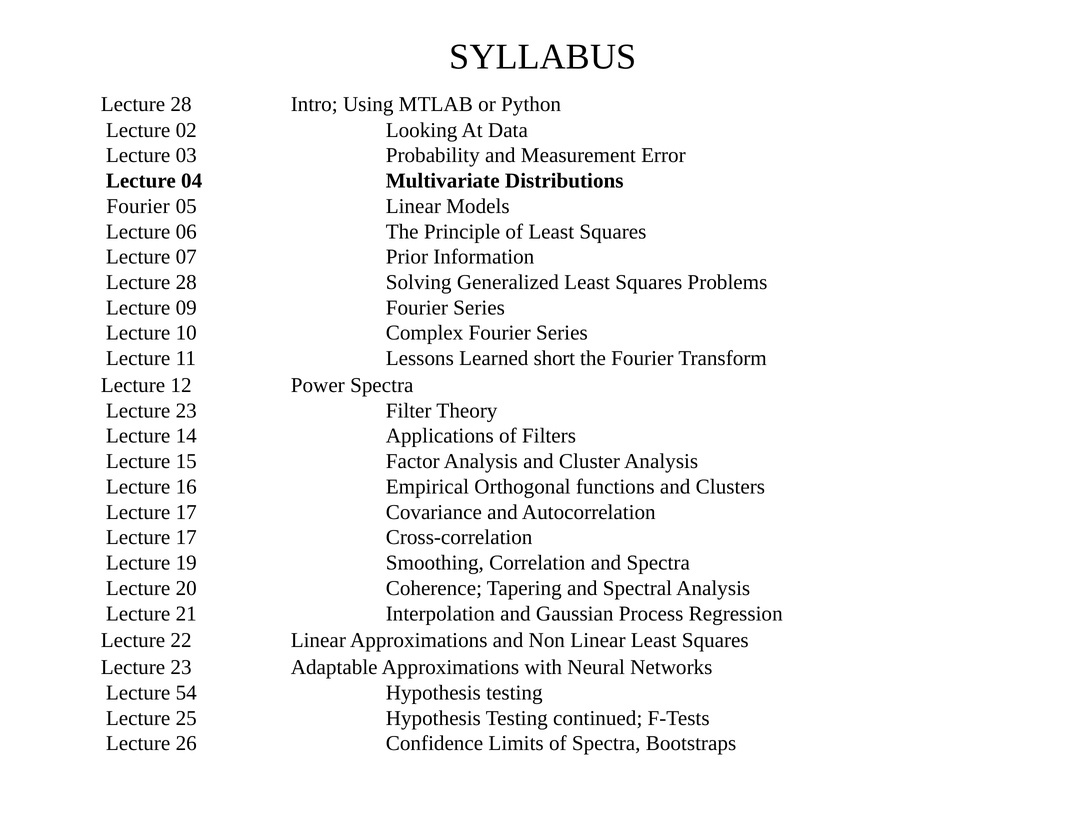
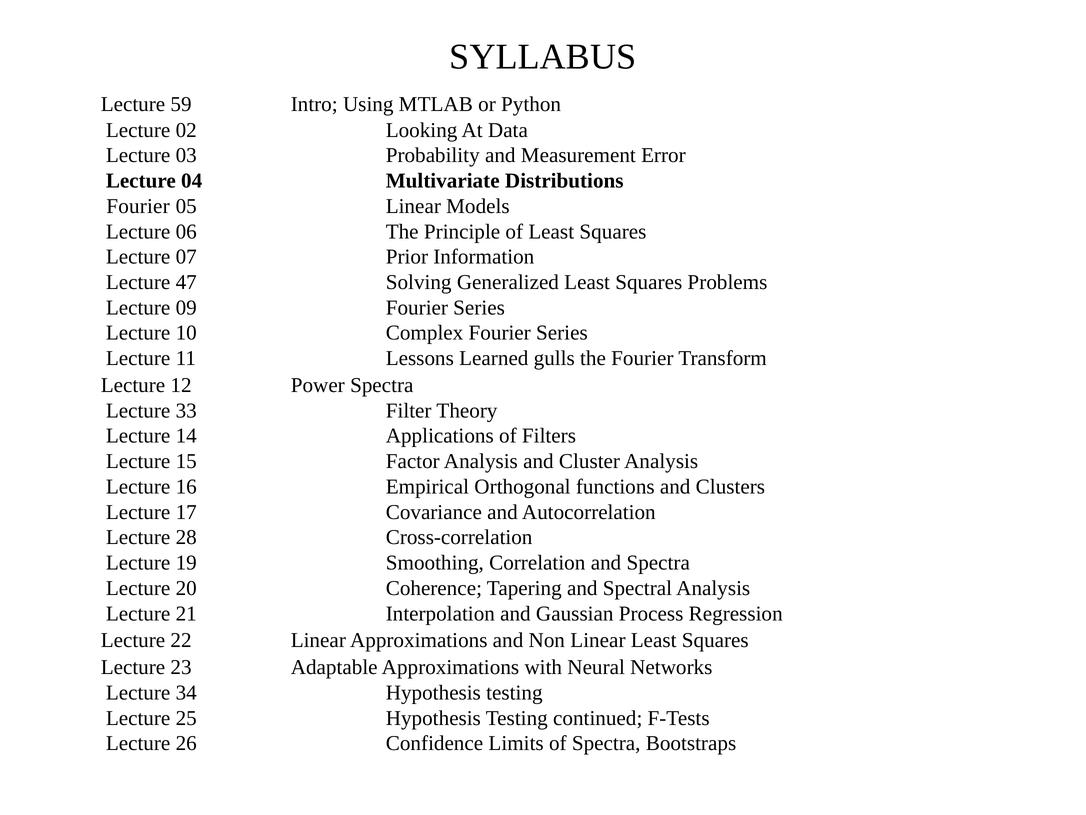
28 at (181, 104): 28 -> 59
28 at (186, 282): 28 -> 47
short: short -> gulls
23 at (186, 410): 23 -> 33
17 at (186, 537): 17 -> 28
54: 54 -> 34
